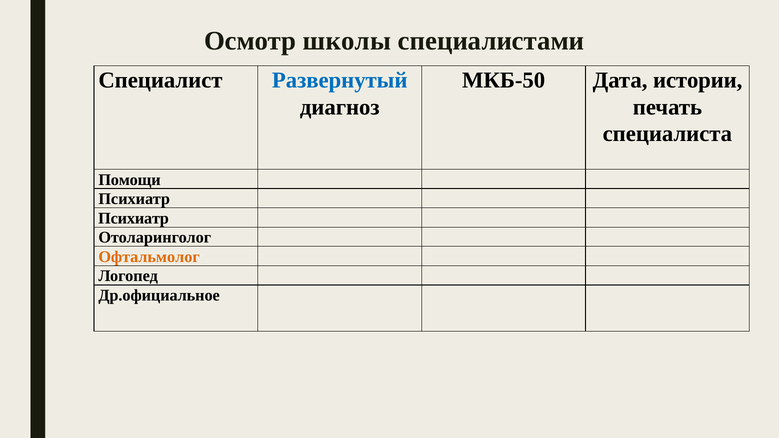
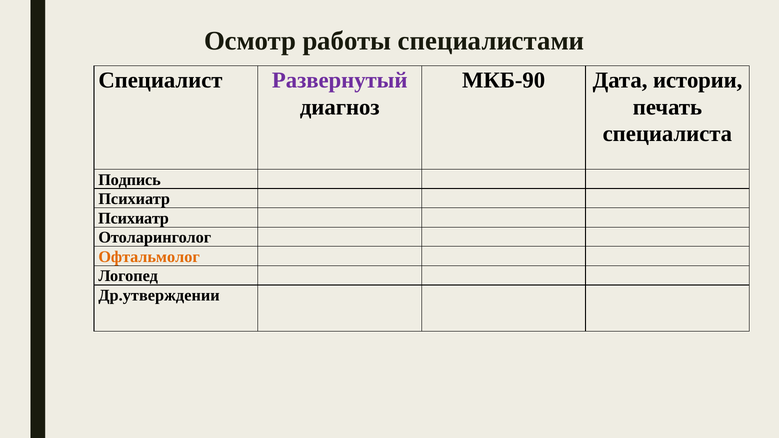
школы: школы -> работы
Развернутый colour: blue -> purple
МКБ-50: МКБ-50 -> МКБ-90
Помощи: Помощи -> Подпись
Др.официальное: Др.официальное -> Др.утверждении
